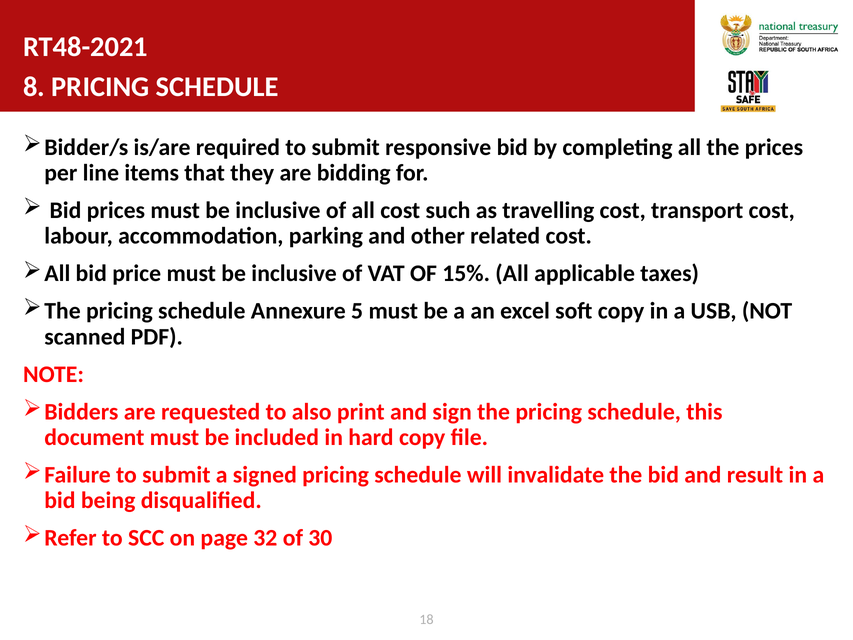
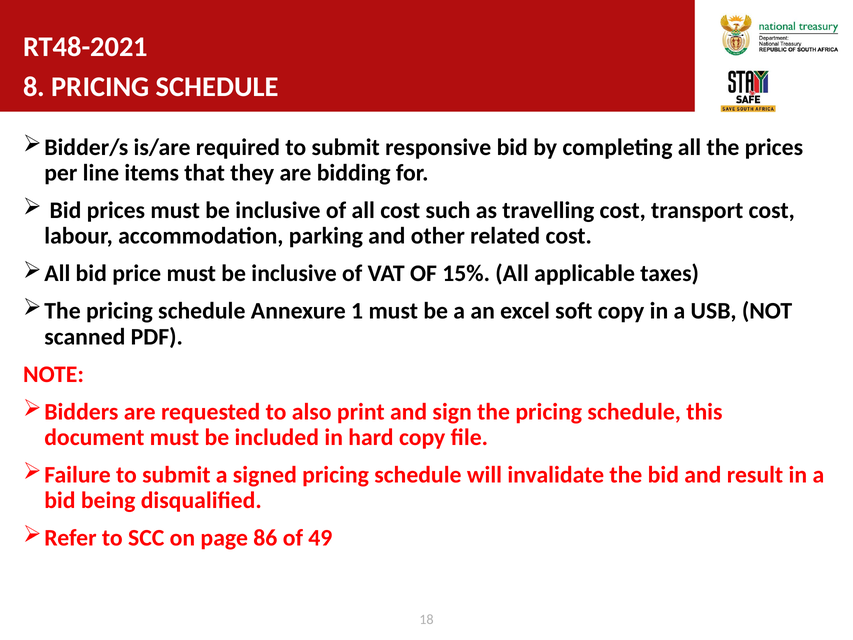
5: 5 -> 1
32: 32 -> 86
30: 30 -> 49
